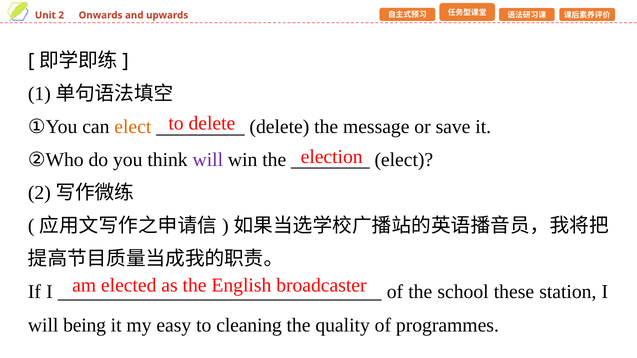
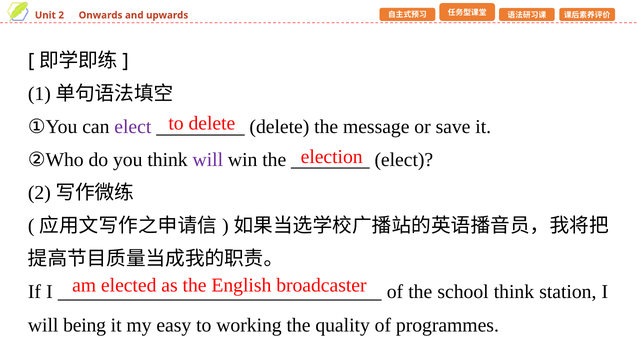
elect at (133, 127) colour: orange -> purple
school these: these -> think
cleaning: cleaning -> working
